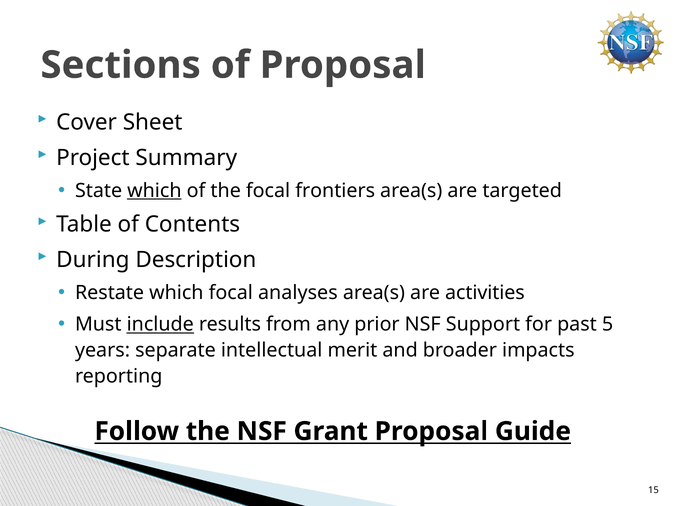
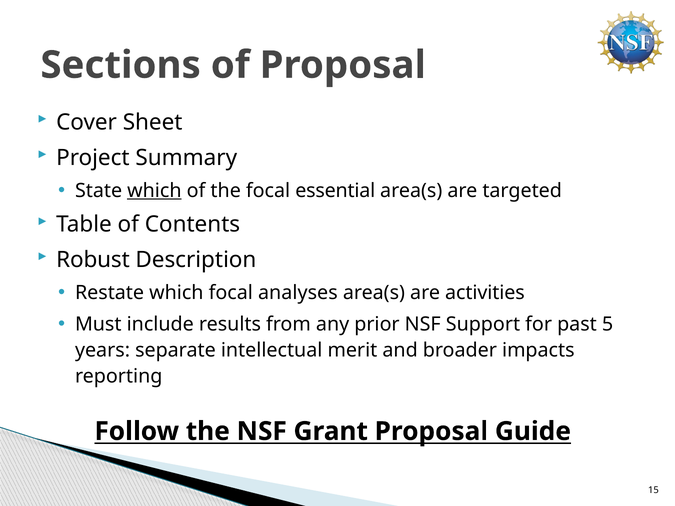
frontiers: frontiers -> essential
During: During -> Robust
include underline: present -> none
